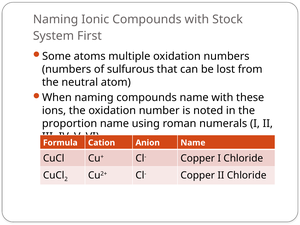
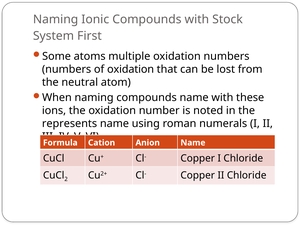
of sulfurous: sulfurous -> oxidation
proportion: proportion -> represents
